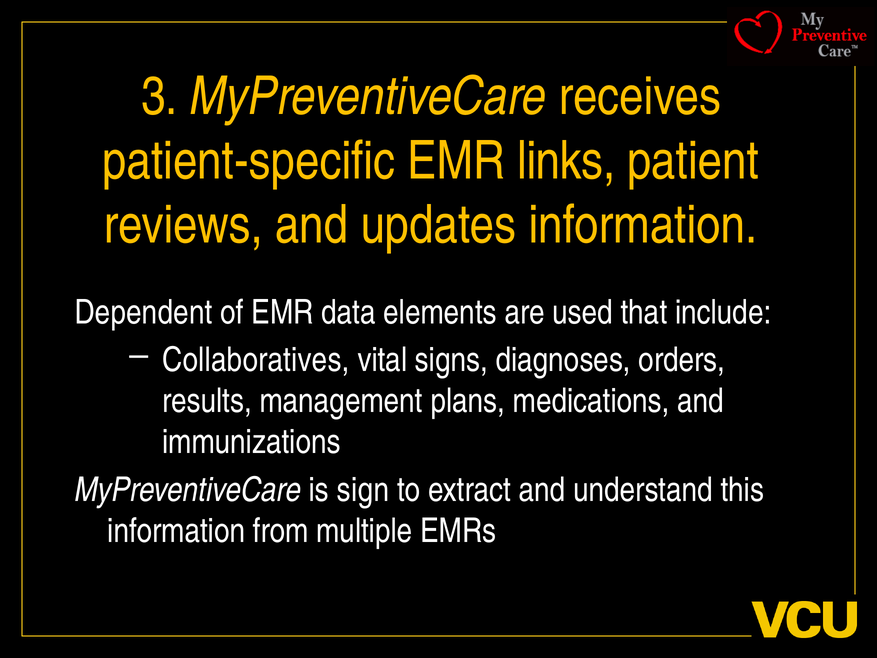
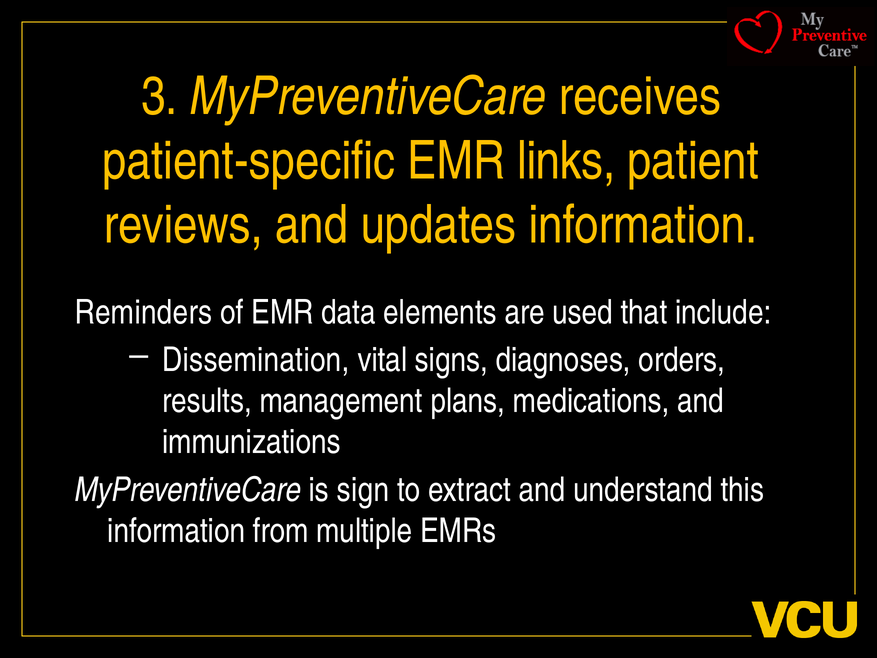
Dependent: Dependent -> Reminders
Collaboratives: Collaboratives -> Dissemination
